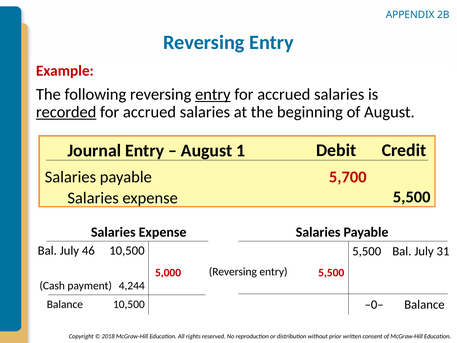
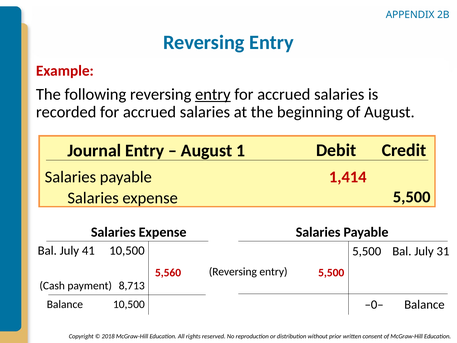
recorded underline: present -> none
5,700: 5,700 -> 1,414
46: 46 -> 41
5,000: 5,000 -> 5,560
4,244: 4,244 -> 8,713
